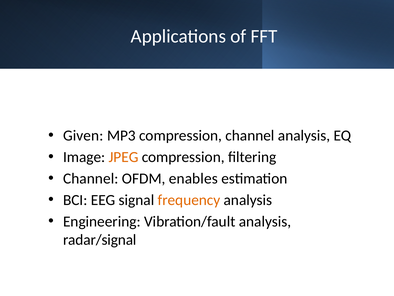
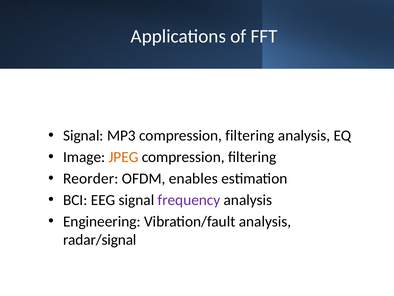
Given at (83, 135): Given -> Signal
MP3 compression channel: channel -> filtering
Channel at (91, 178): Channel -> Reorder
frequency colour: orange -> purple
